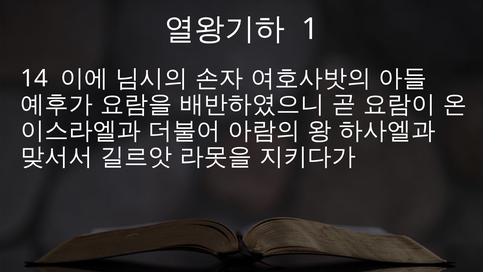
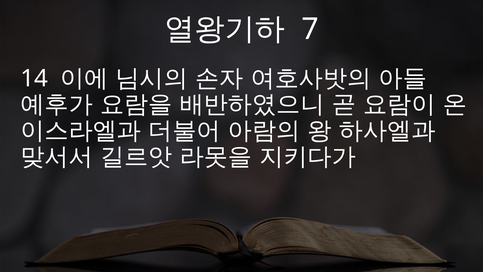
1: 1 -> 7
